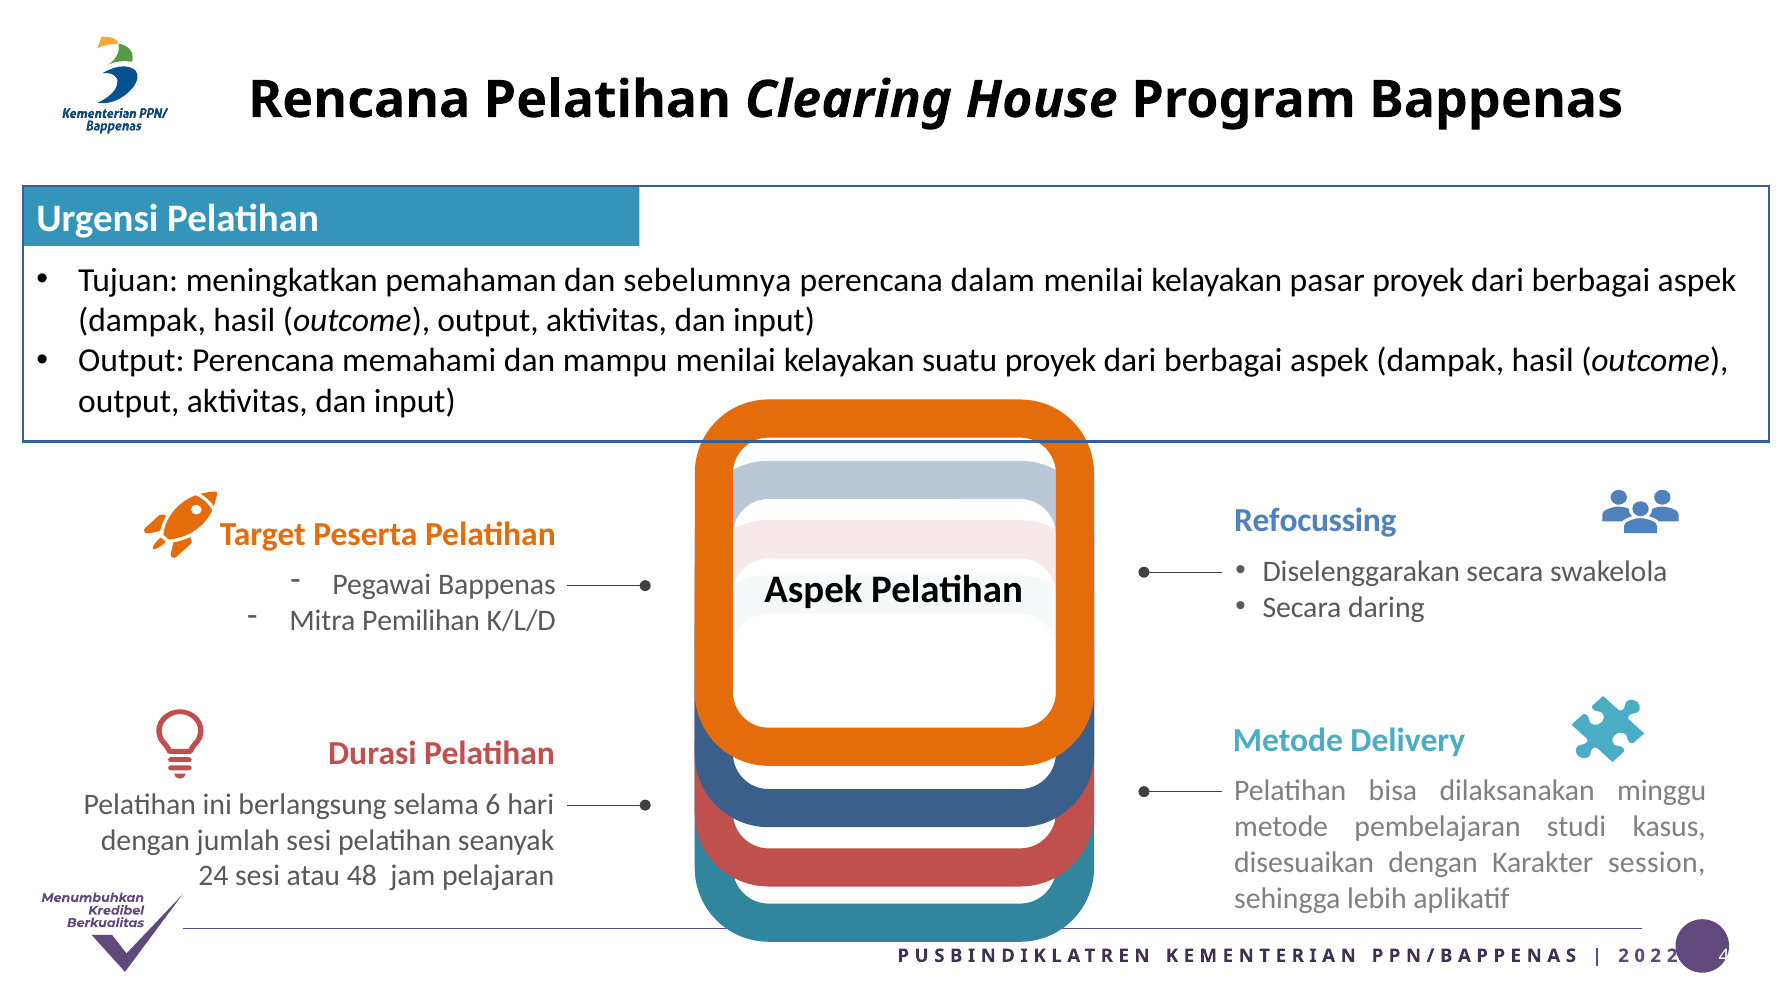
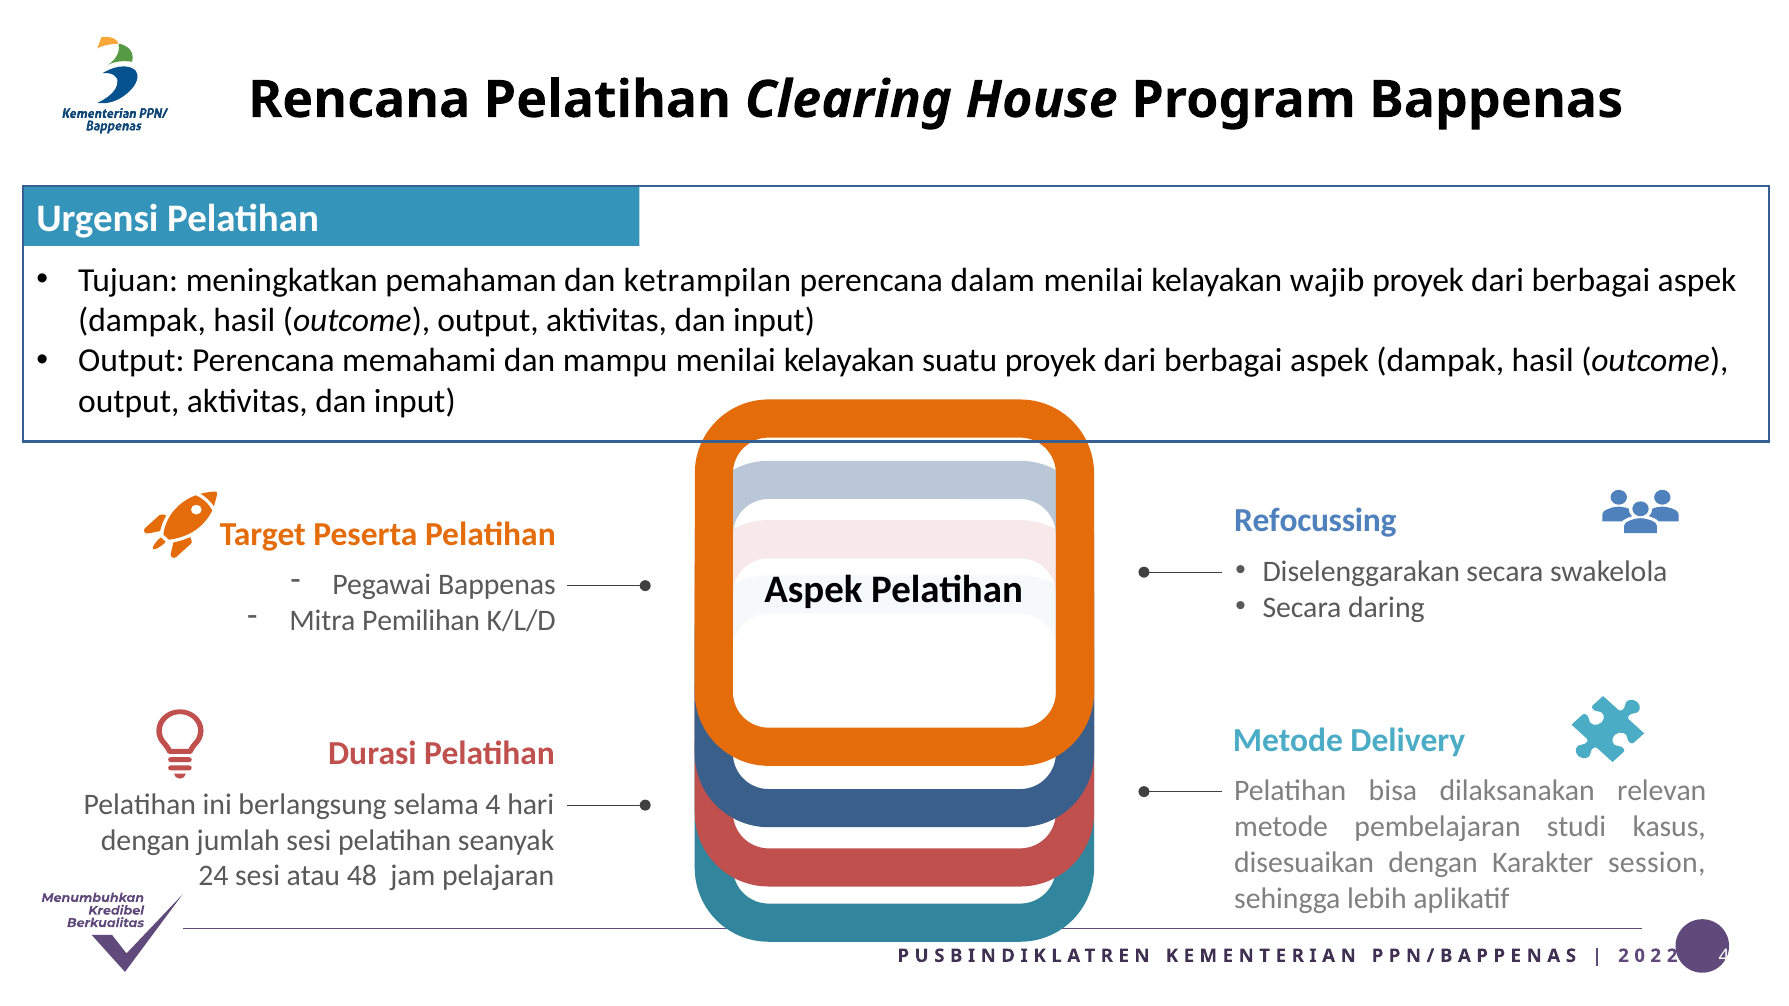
sebelumnya: sebelumnya -> ketrampilan
pasar: pasar -> wajib
minggu: minggu -> relevan
6: 6 -> 4
